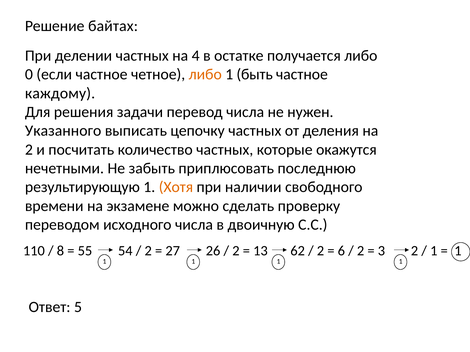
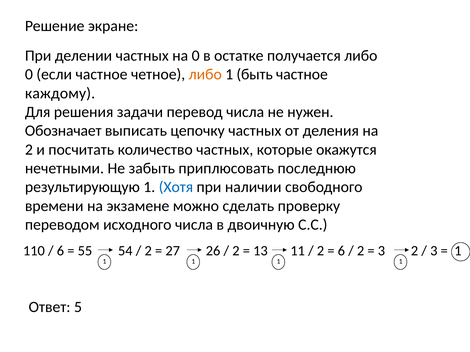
байтах: байтах -> экране
на 4: 4 -> 0
Указанного: Указанного -> Обозначает
Хотя colour: orange -> blue
8 at (60, 251): 8 -> 6
62: 62 -> 11
1 at (434, 251): 1 -> 3
